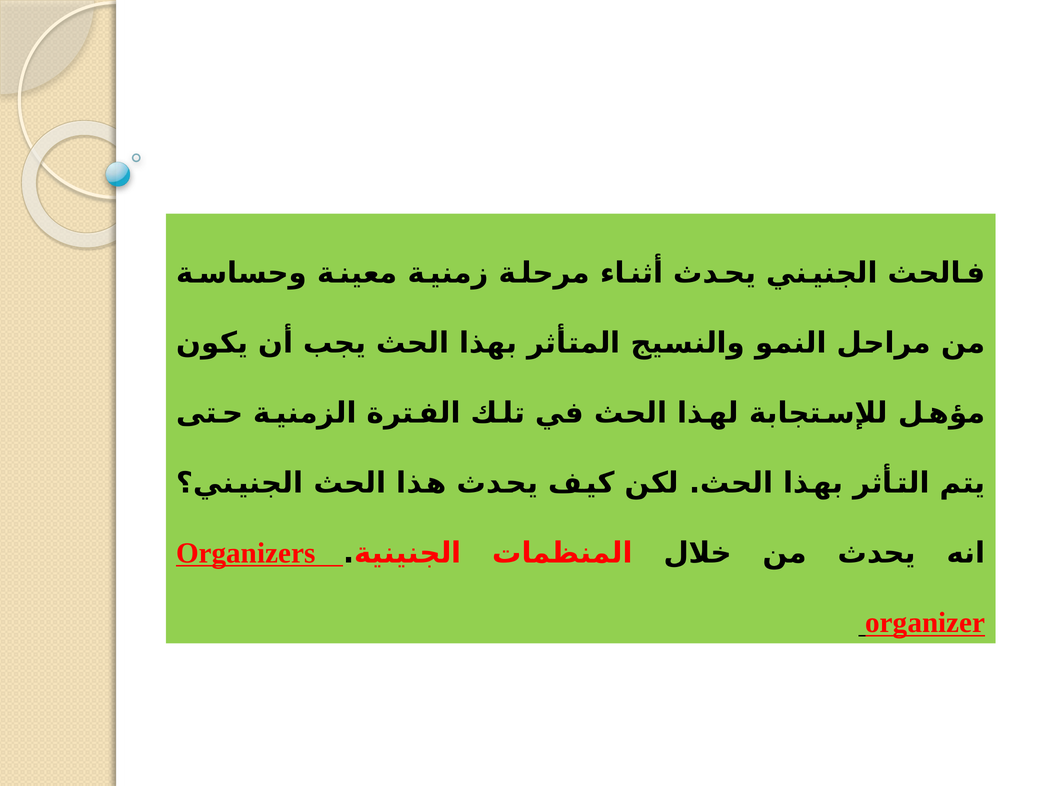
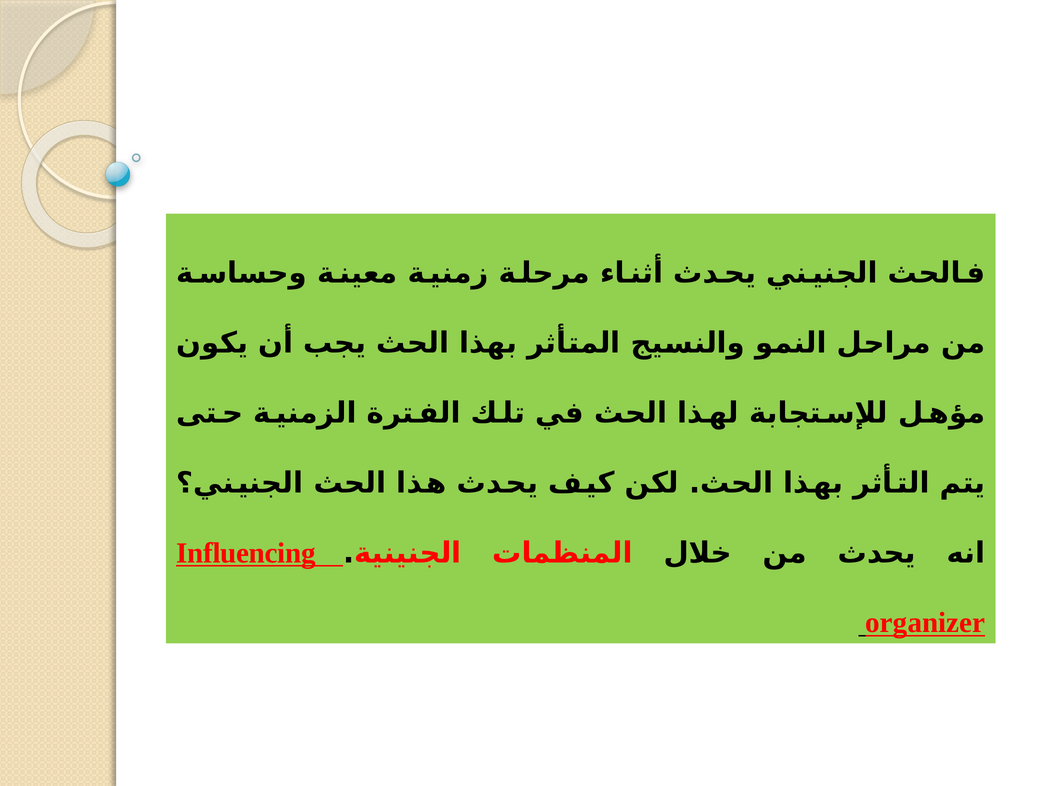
Organizers: Organizers -> Influencing
